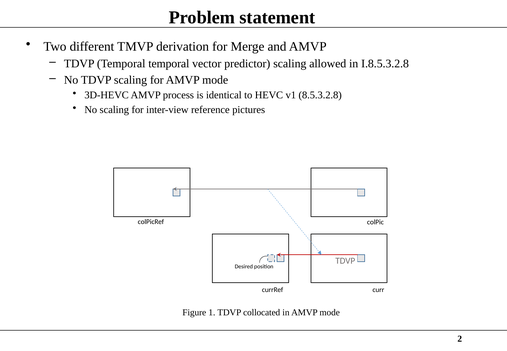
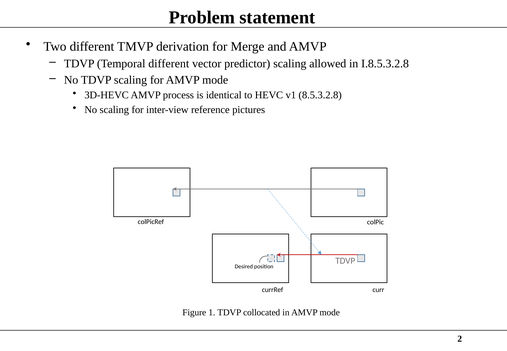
Temporal temporal: temporal -> different
